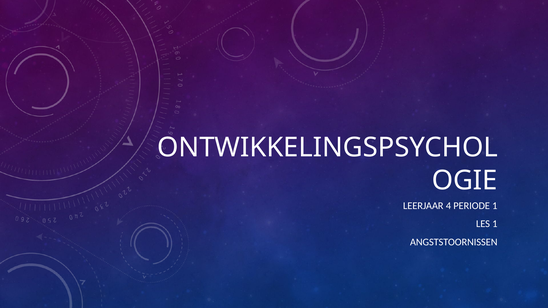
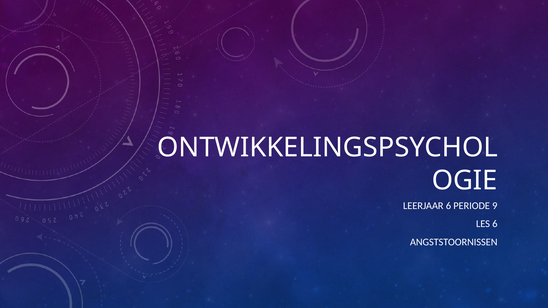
LEERJAAR 4: 4 -> 6
PERIODE 1: 1 -> 9
LES 1: 1 -> 6
